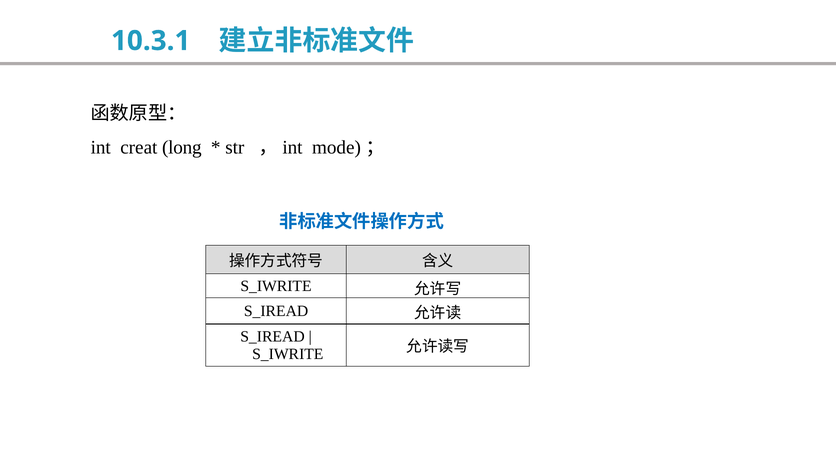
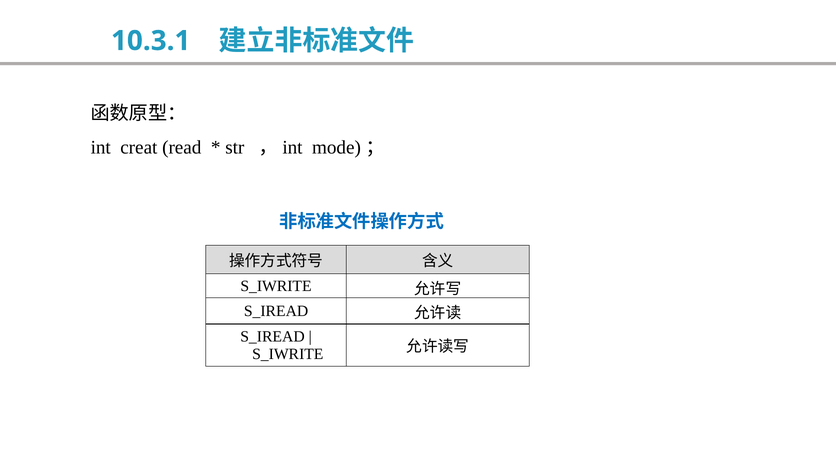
long: long -> read
